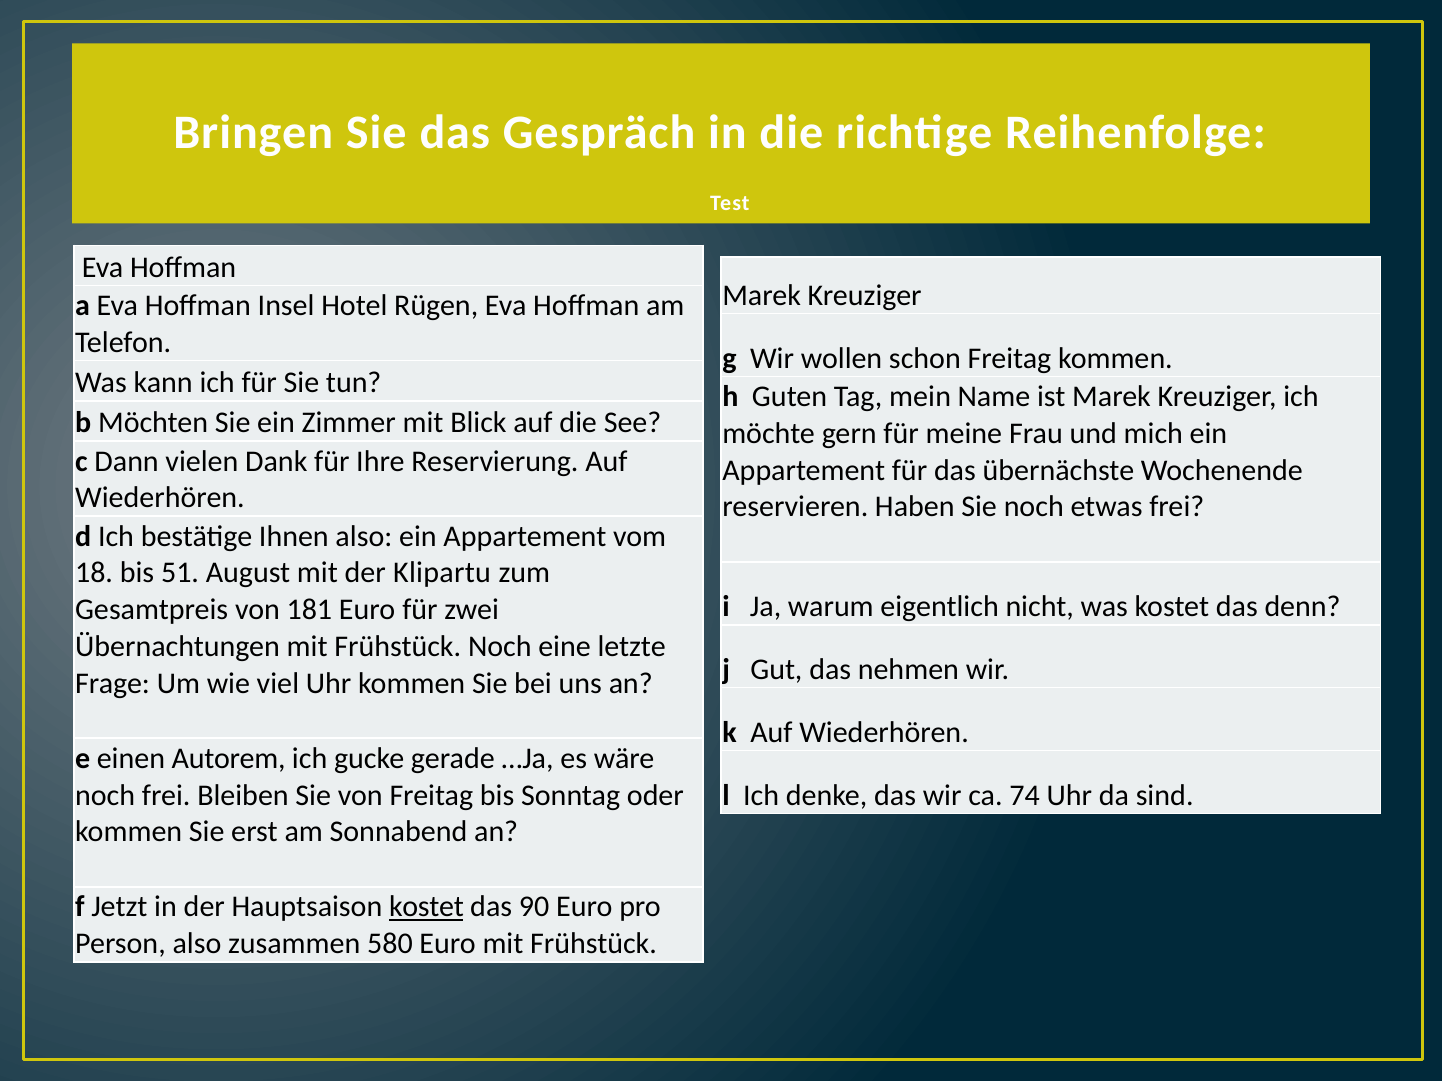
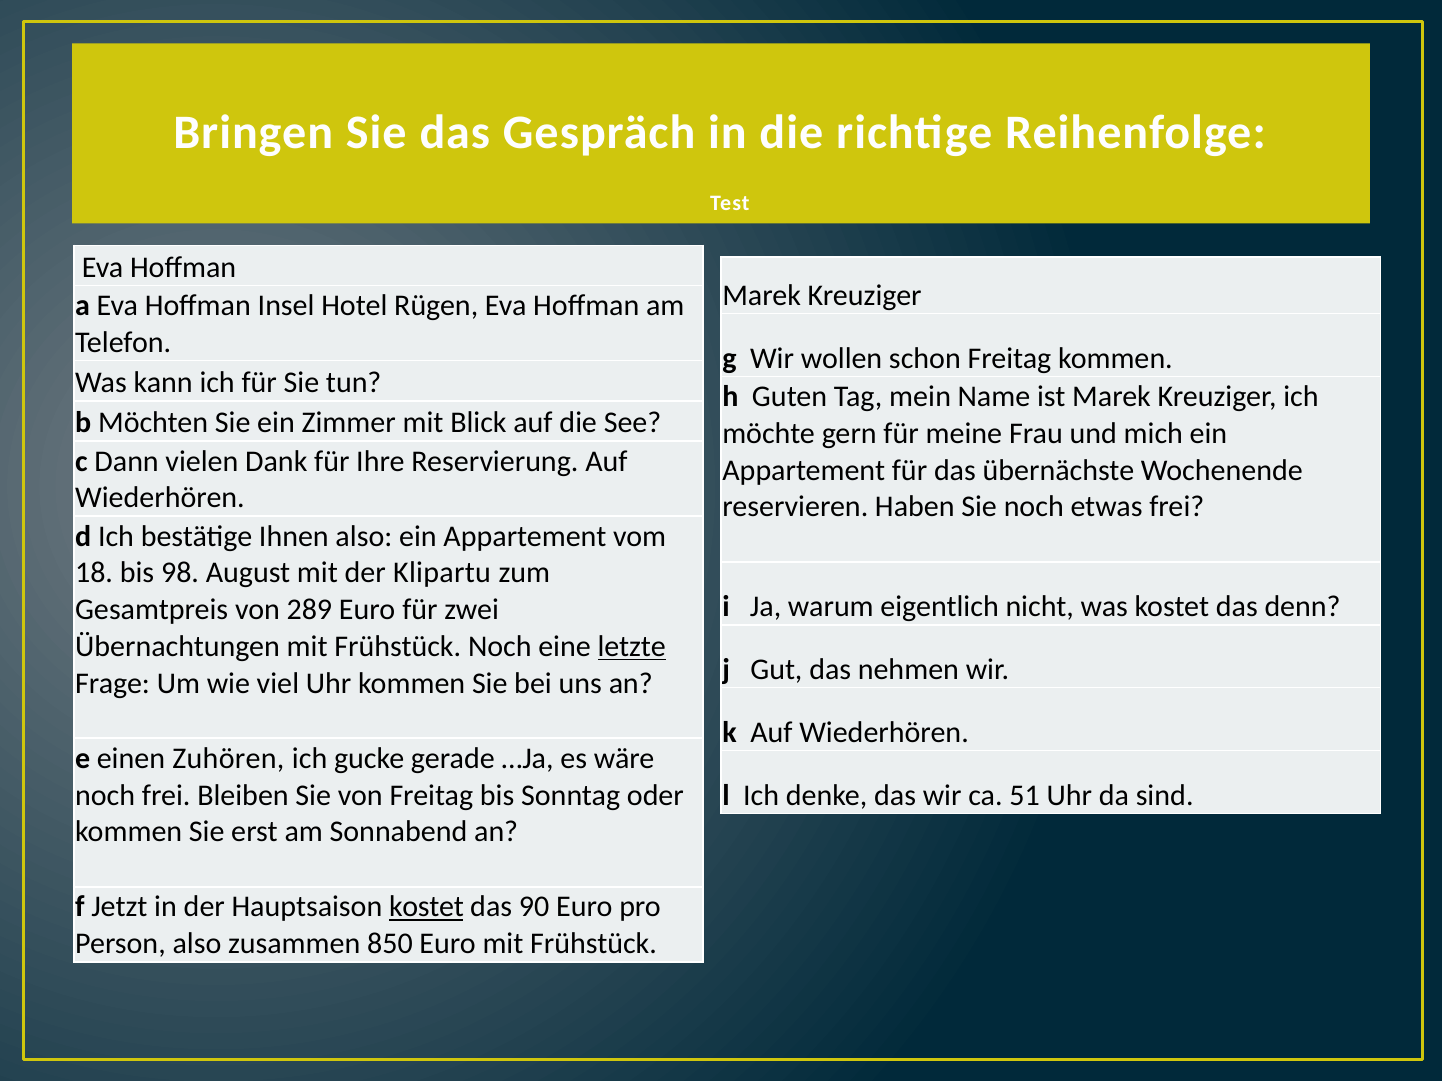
51: 51 -> 98
181: 181 -> 289
letzte underline: none -> present
Autorem: Autorem -> Zuhören
74: 74 -> 51
580: 580 -> 850
